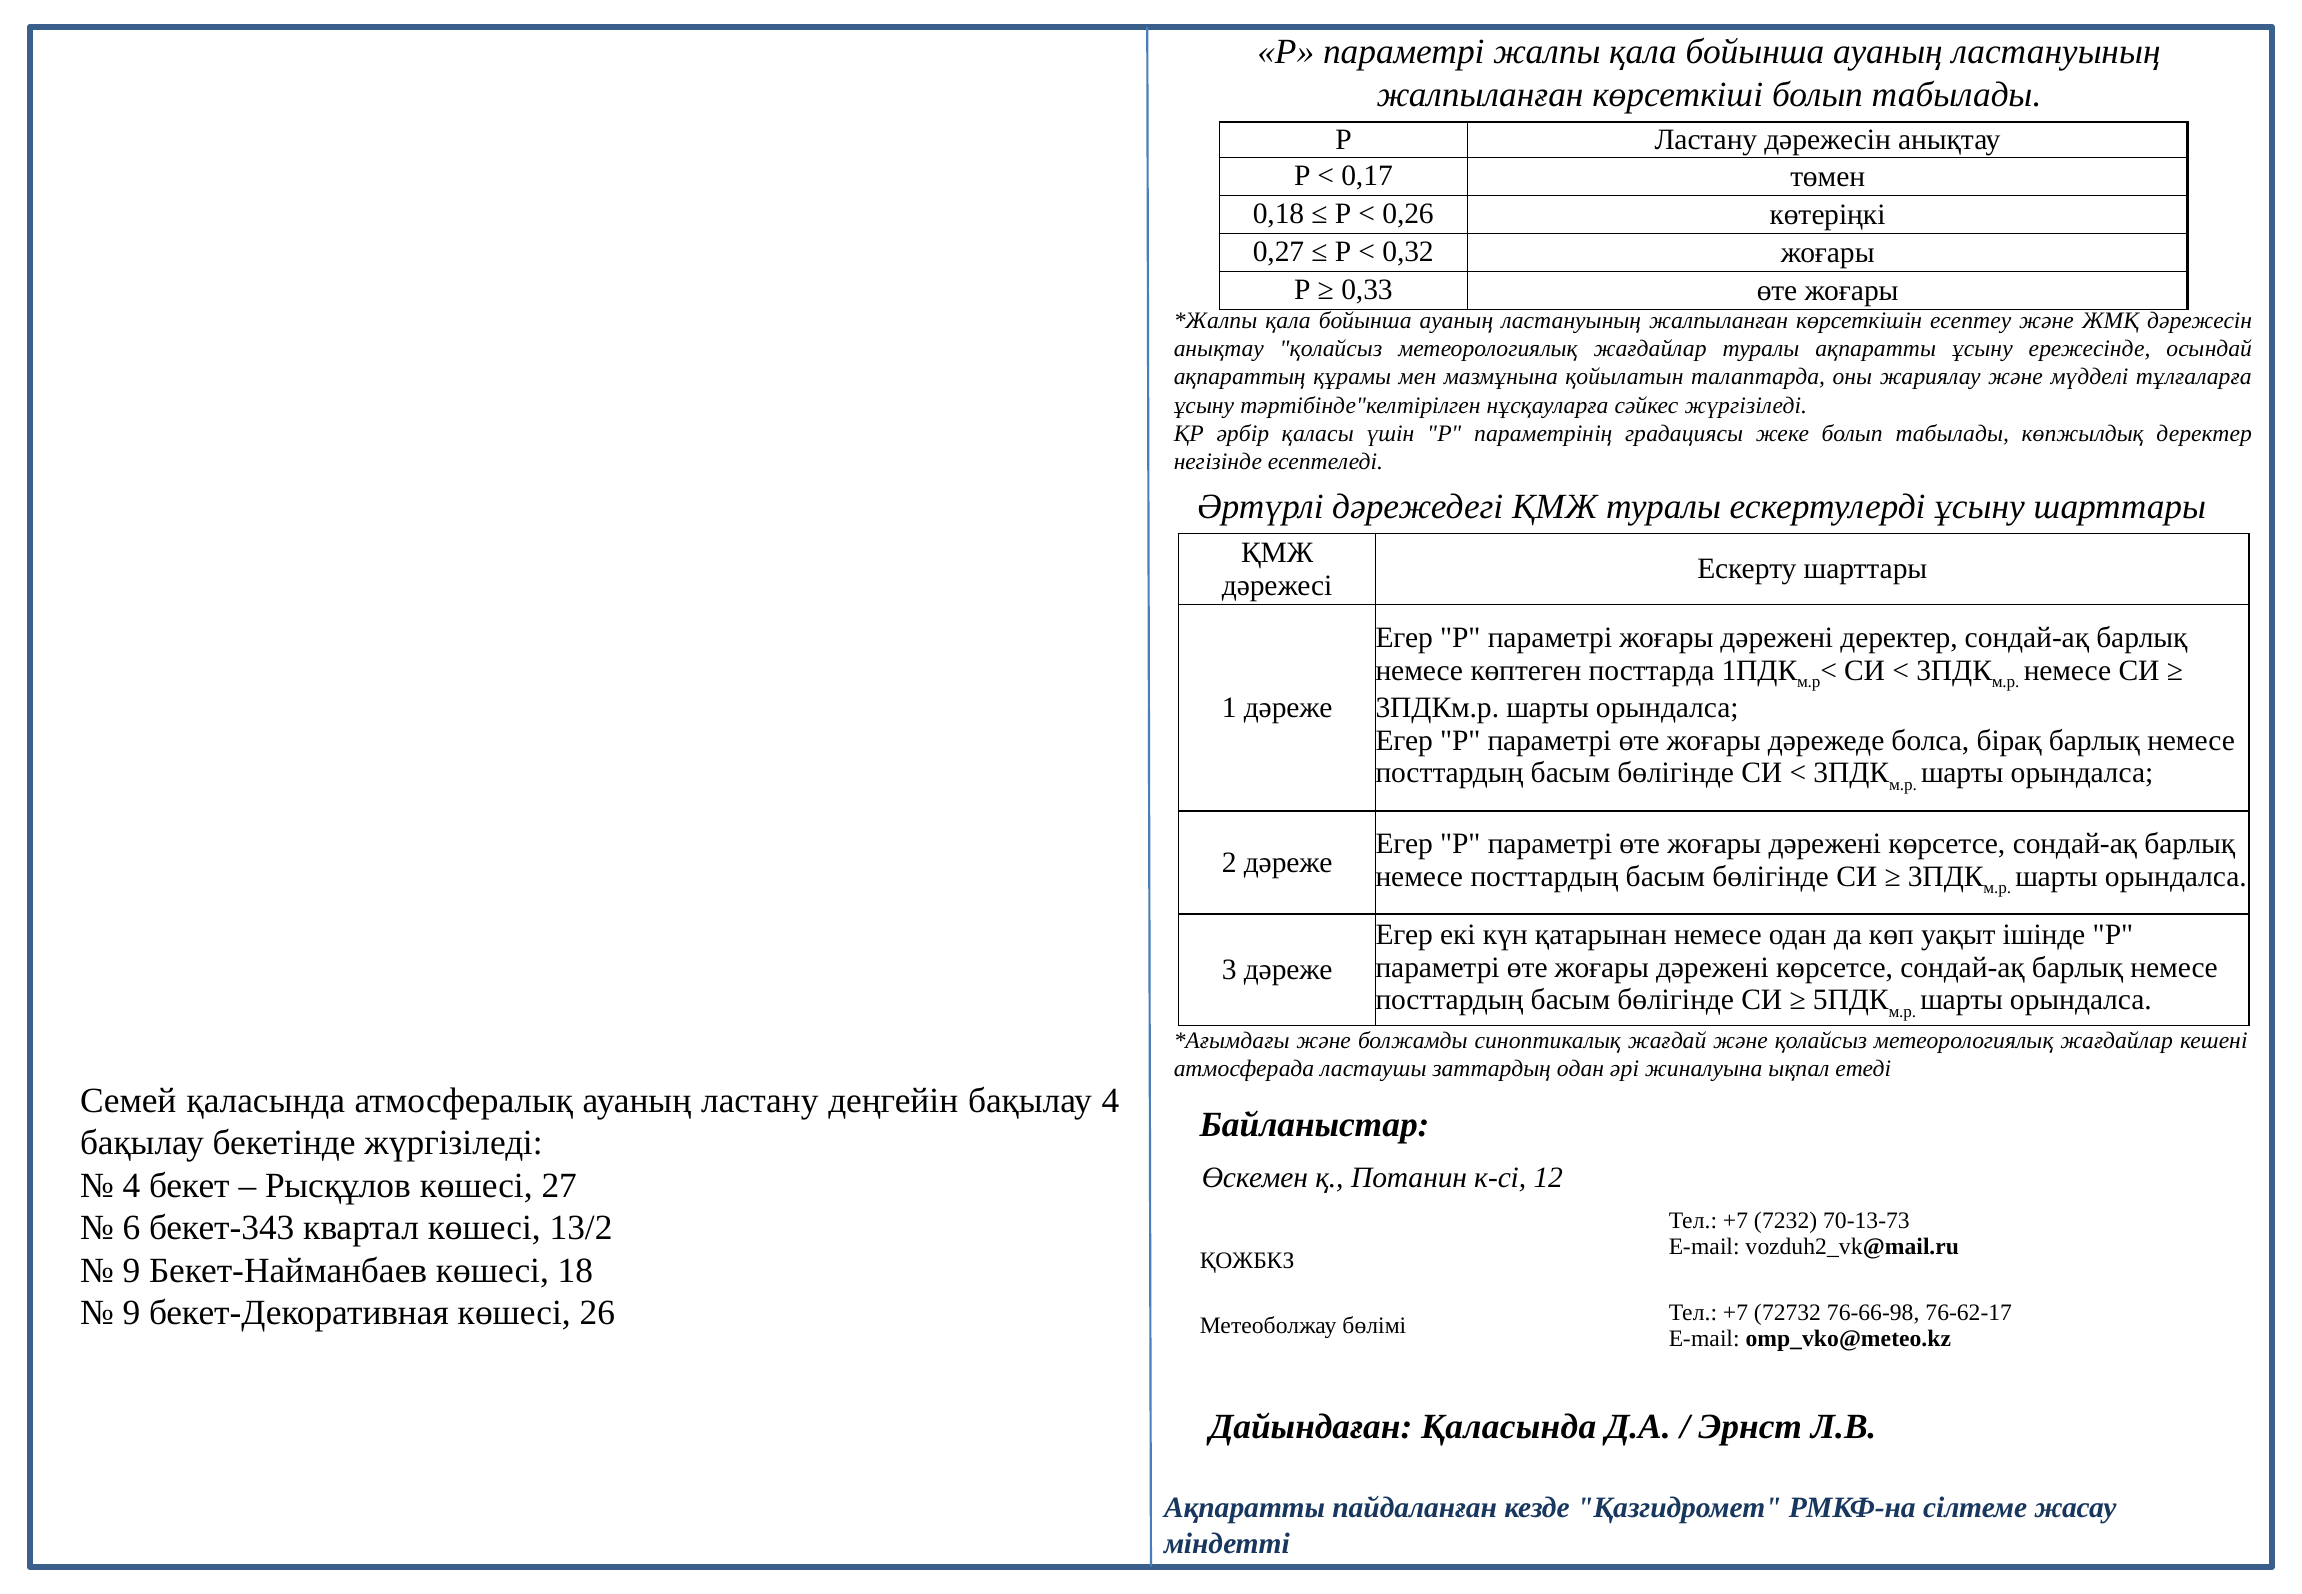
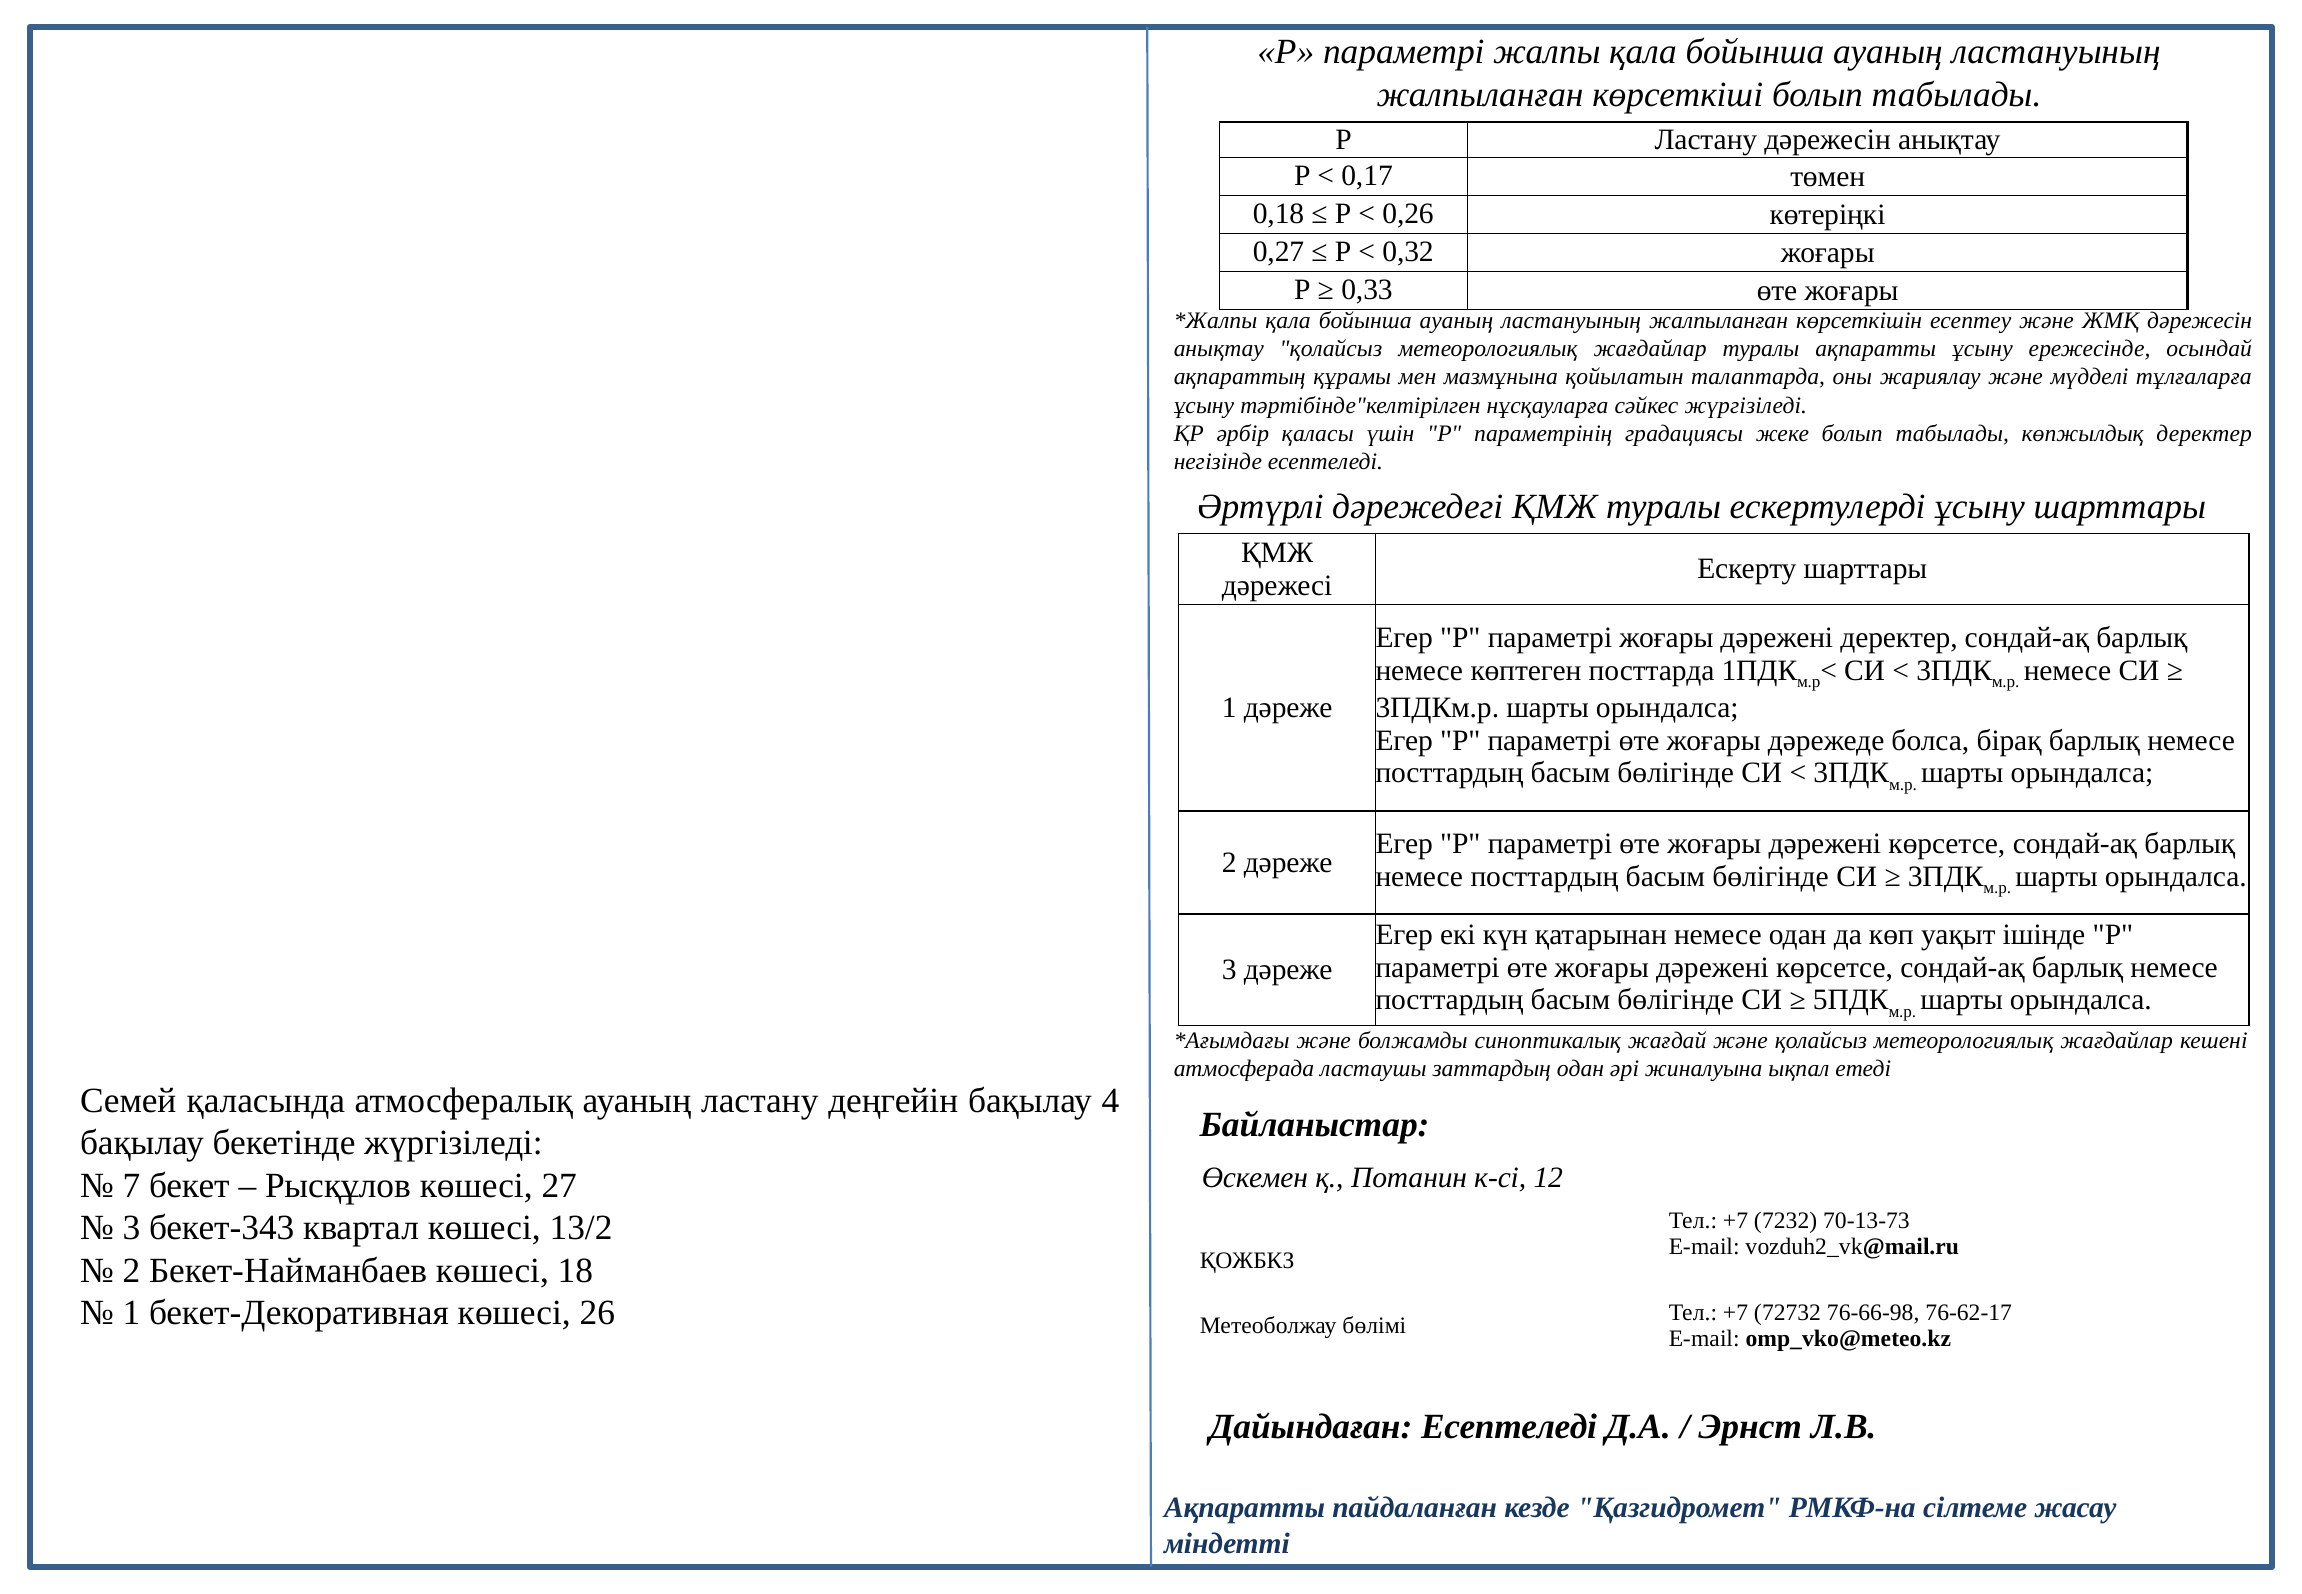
4 at (131, 1185): 4 -> 7
6 at (131, 1228): 6 -> 3
9 at (131, 1270): 9 -> 2
9 at (131, 1313): 9 -> 1
Дайындаған Қаласында: Қаласында -> Есептеледі
